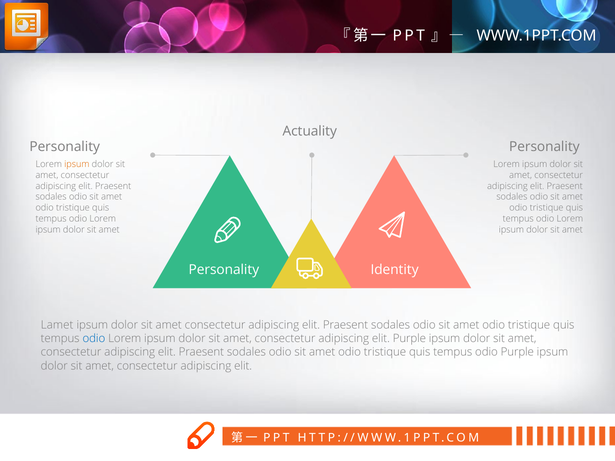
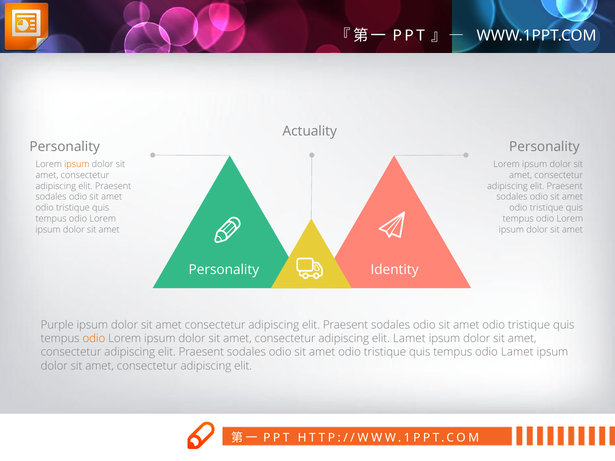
Lamet: Lamet -> Purple
odio at (94, 339) colour: blue -> orange
elit Purple: Purple -> Lamet
odio Purple: Purple -> Lamet
